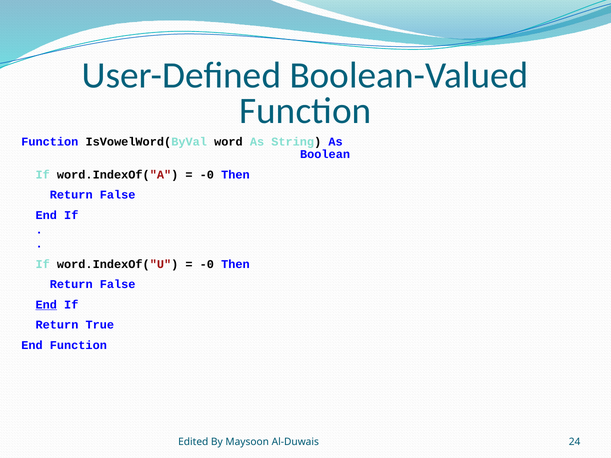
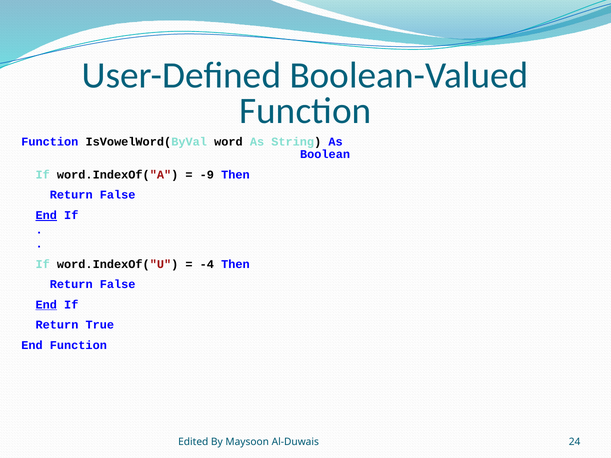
-0 at (207, 175): -0 -> -9
End at (46, 215) underline: none -> present
-0 at (207, 264): -0 -> -4
